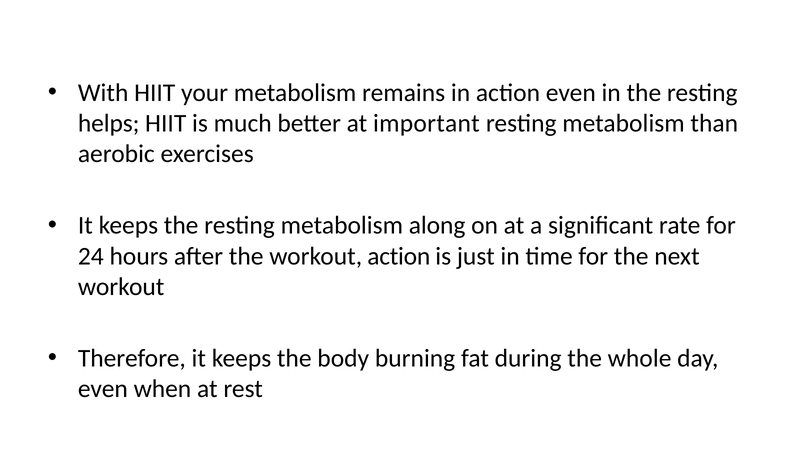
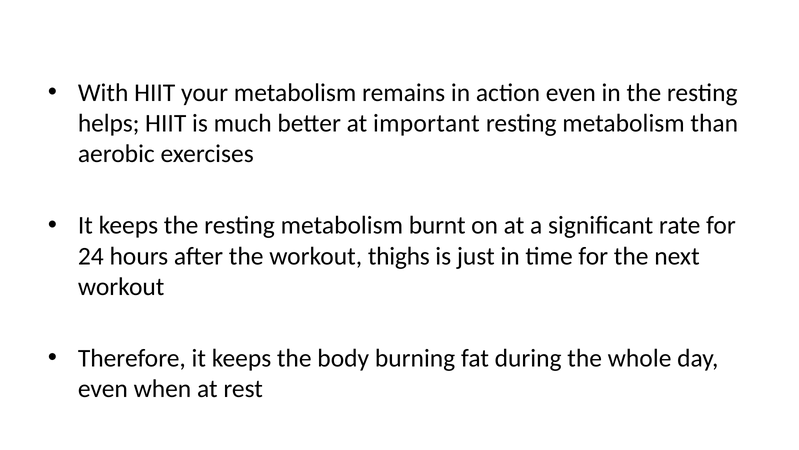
along: along -> burnt
workout action: action -> thighs
